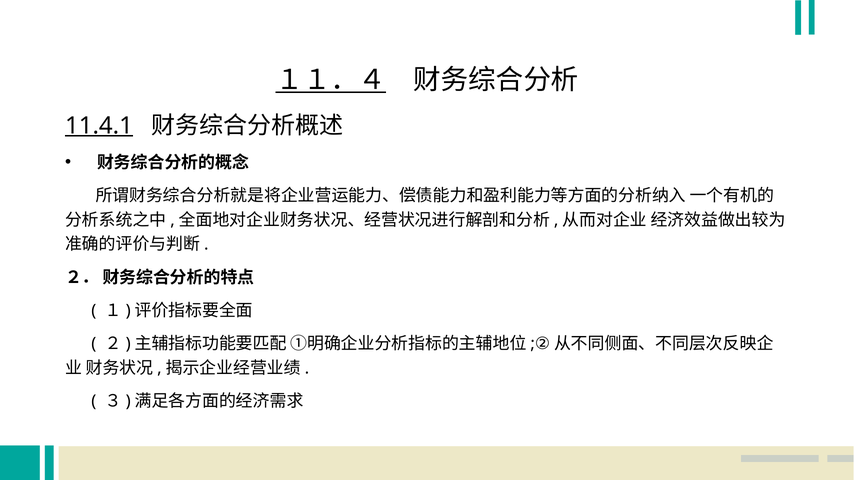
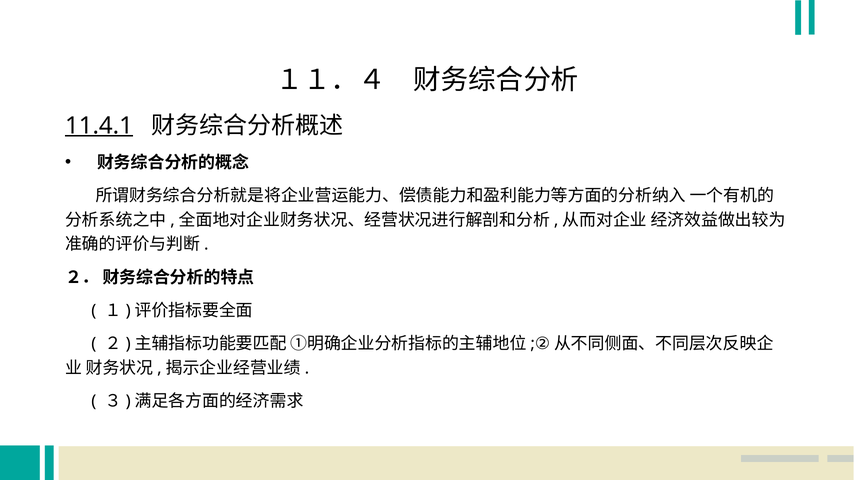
１１．４ underline: present -> none
